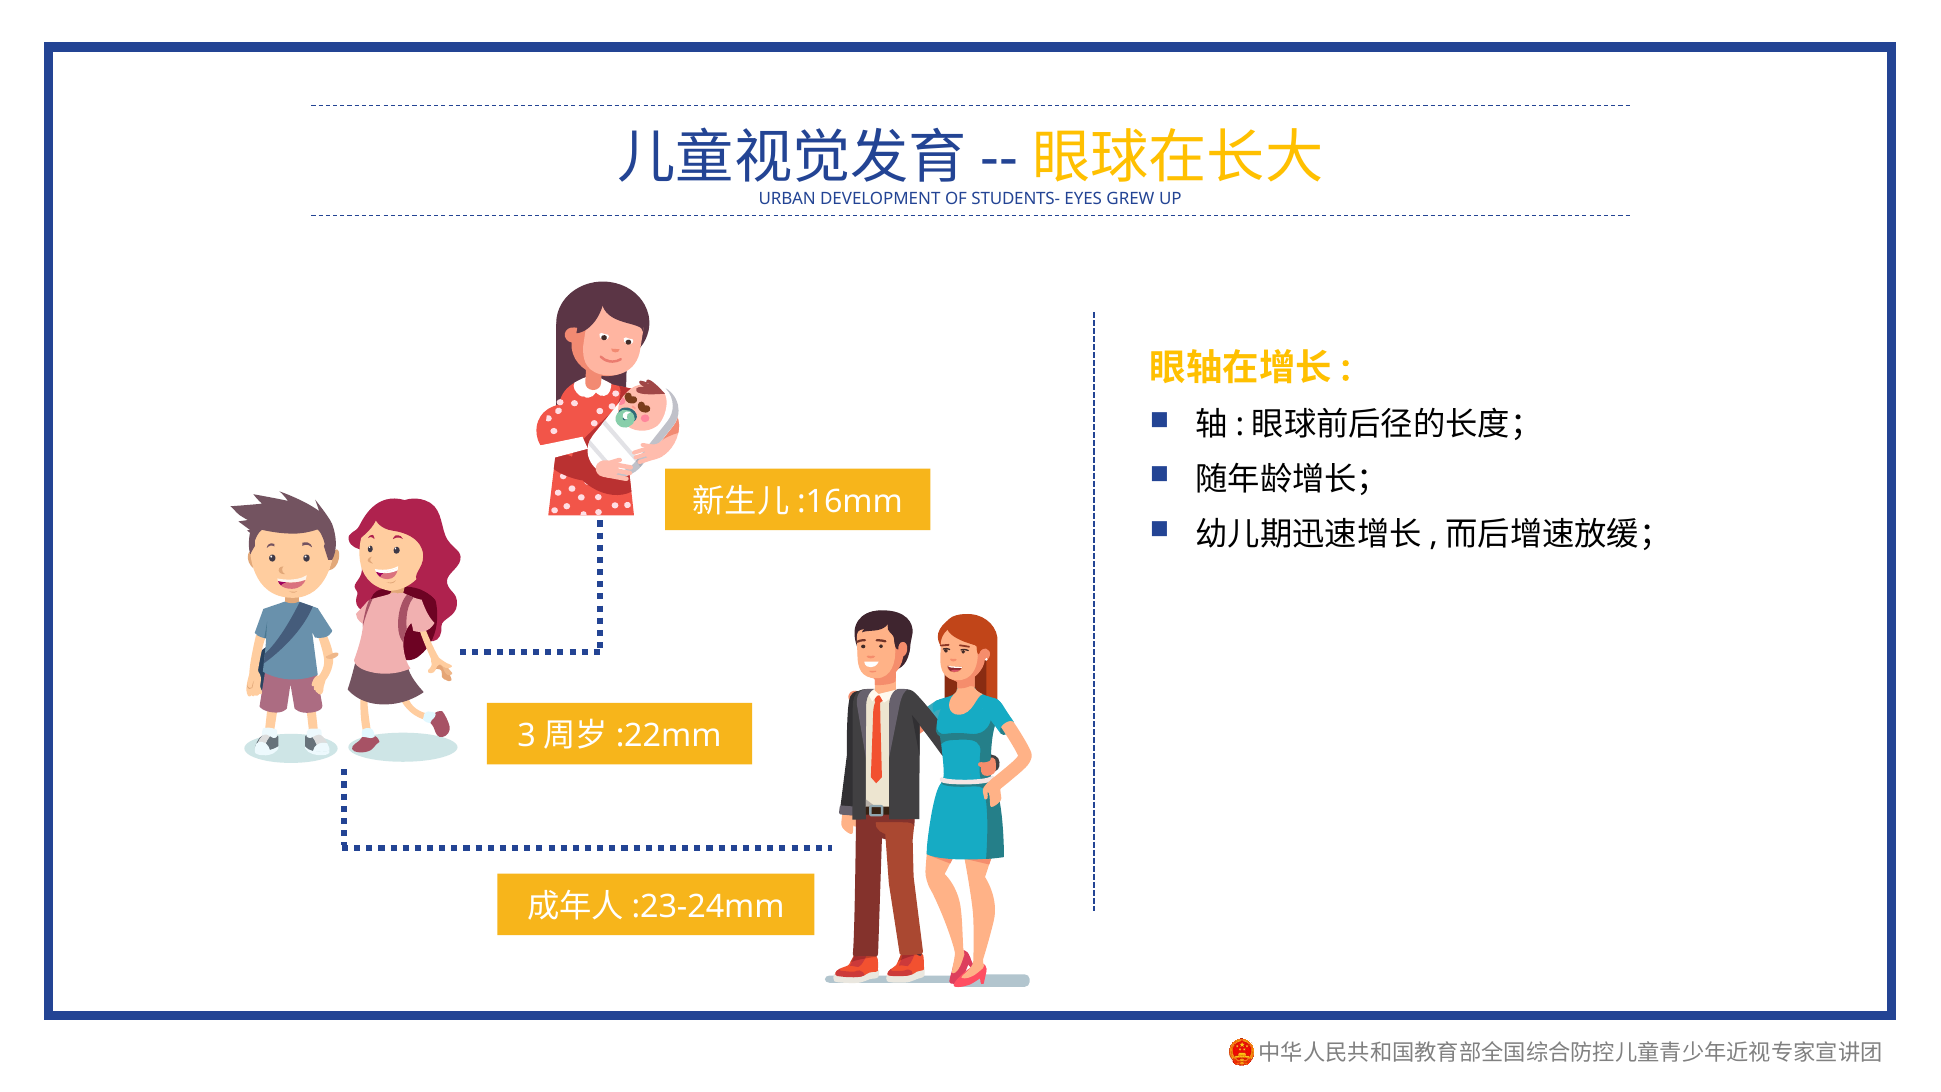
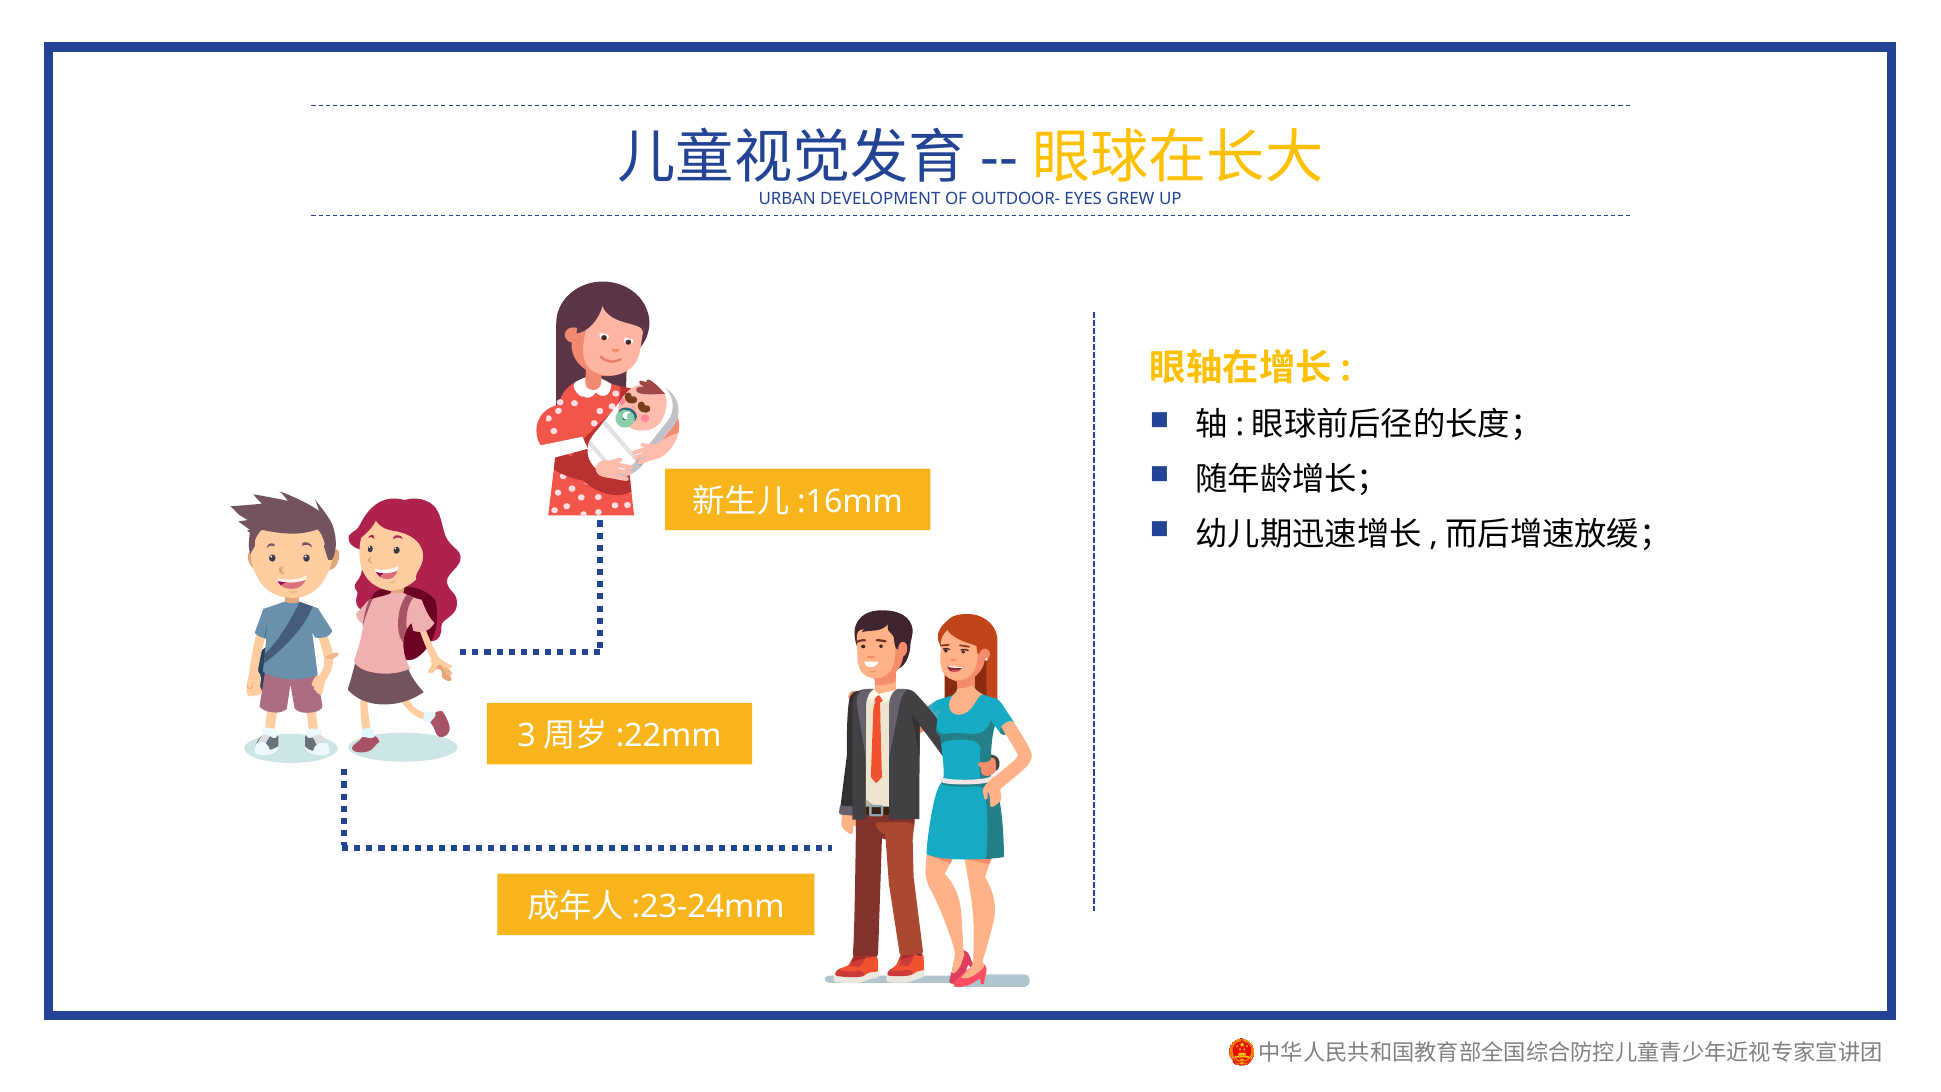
STUDENTS-: STUDENTS- -> OUTDOOR-
